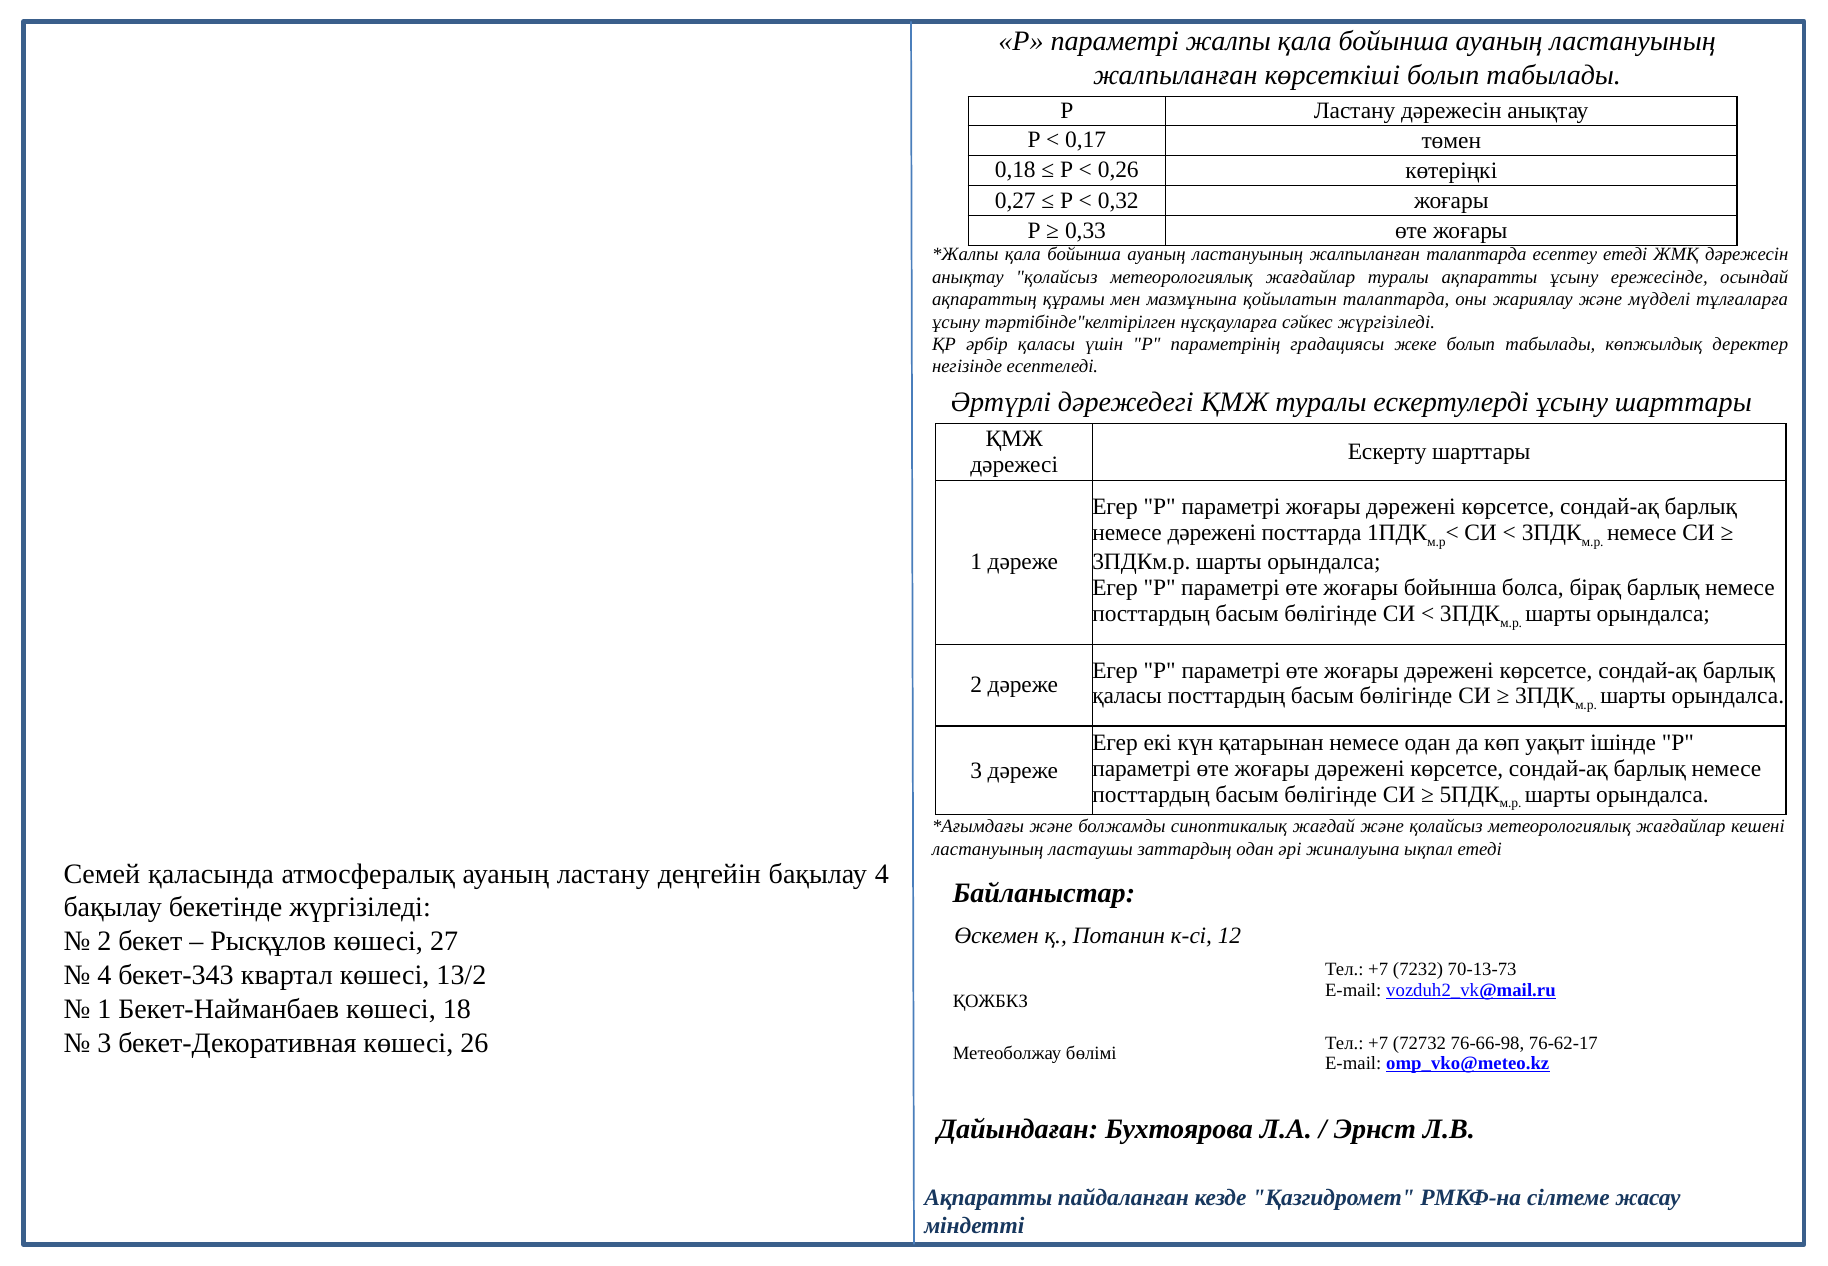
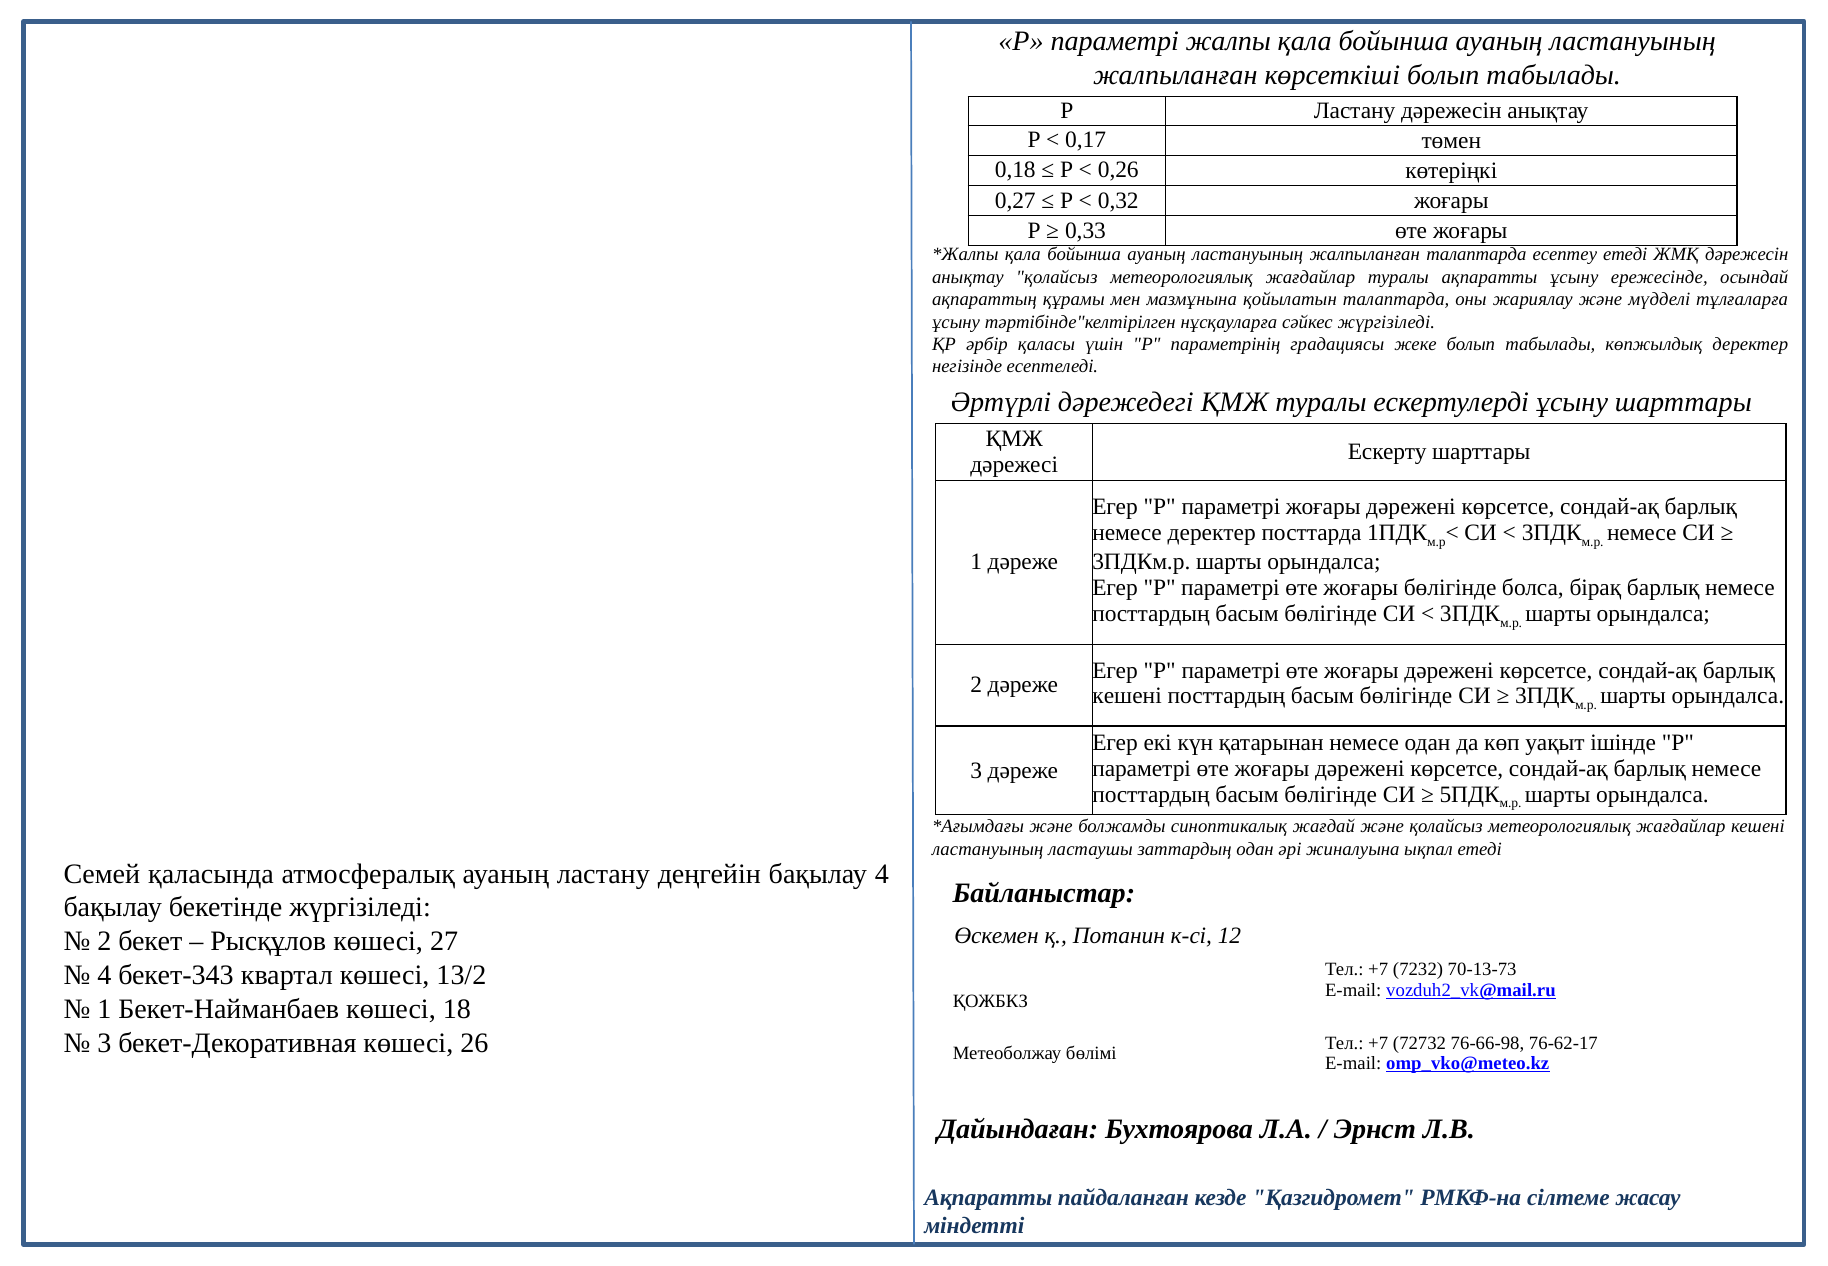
немесе дәрежені: дәрежені -> деректер
жоғары бойынша: бойынша -> бөлігінде
қаласы at (1127, 696): қаласы -> кешені
